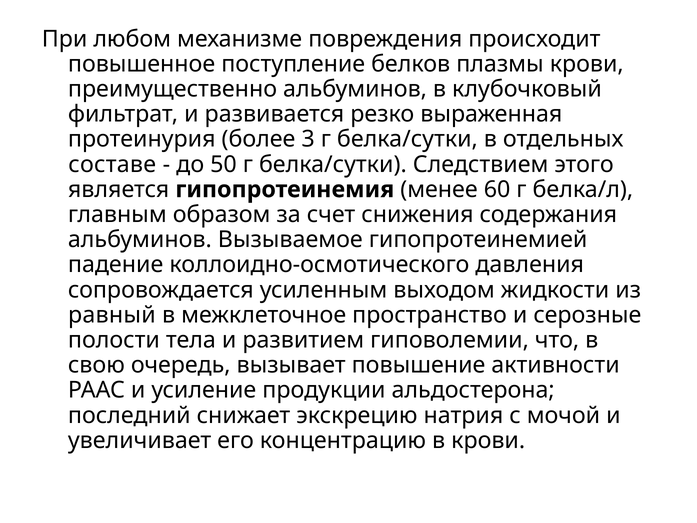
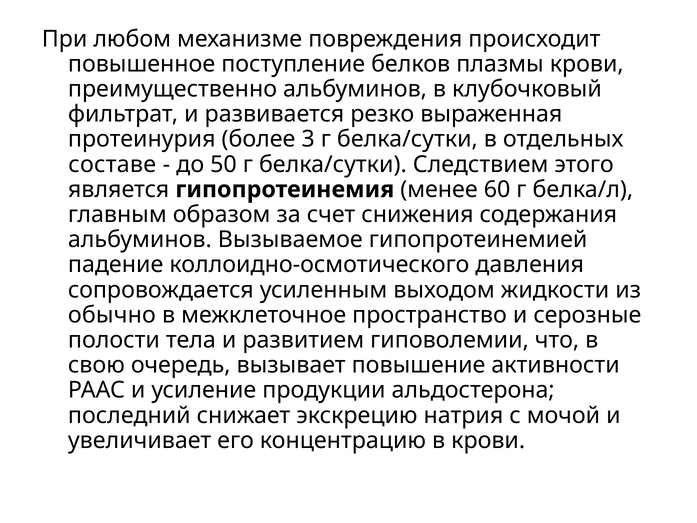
равный: равный -> обычно
